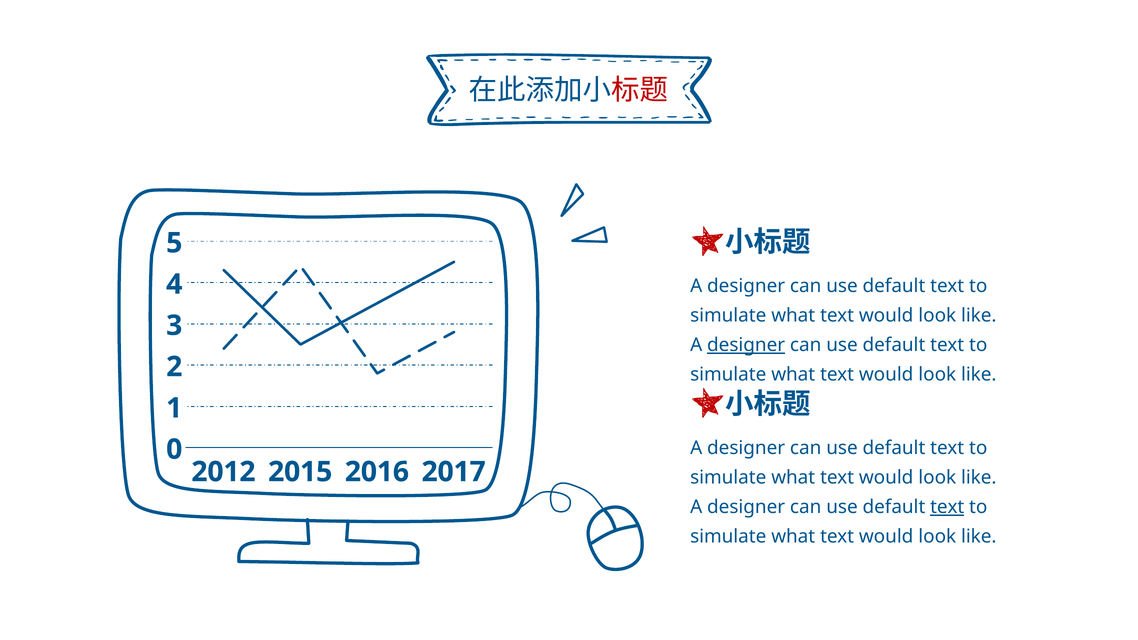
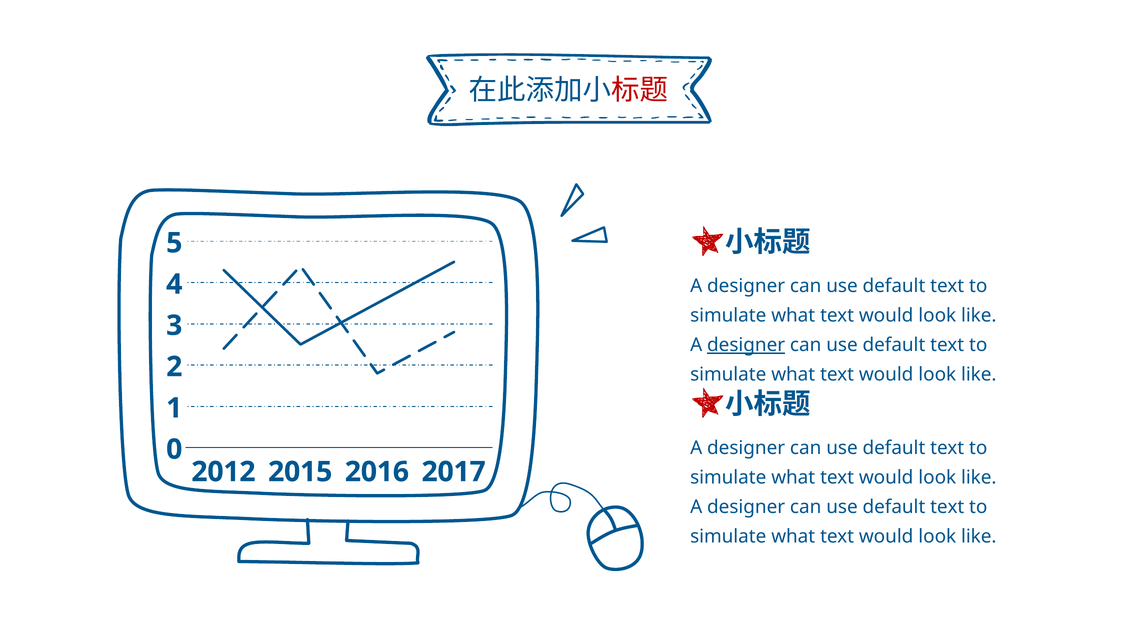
text at (947, 507) underline: present -> none
